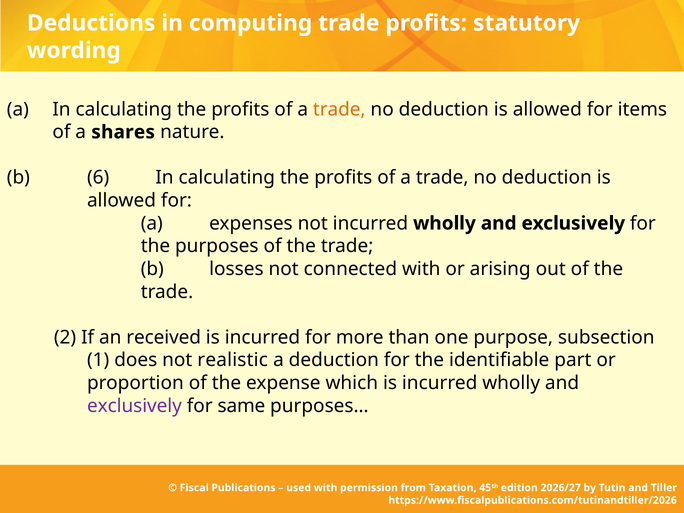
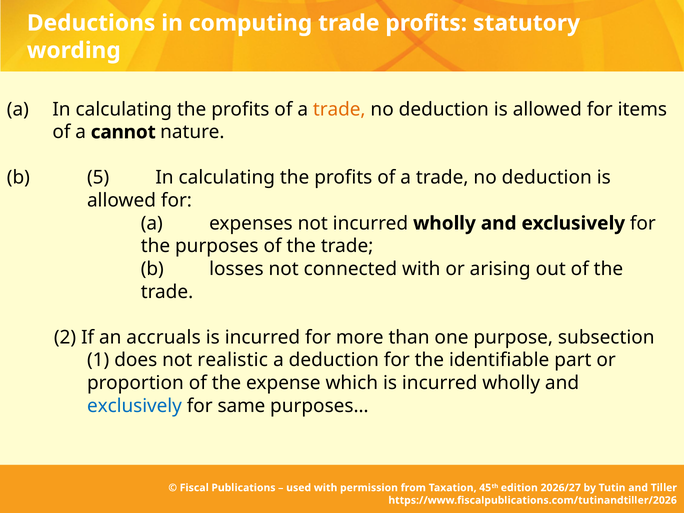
shares: shares -> cannot
6: 6 -> 5
received: received -> accruals
exclusively at (134, 406) colour: purple -> blue
